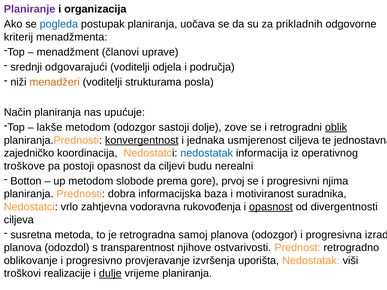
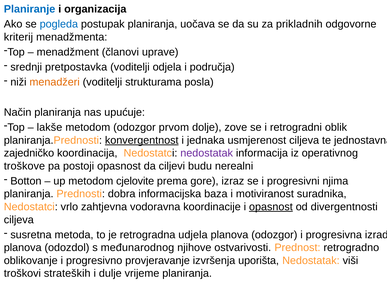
Planiranje colour: purple -> blue
odgovarajući: odgovarajući -> pretpostavka
sastoji: sastoji -> prvom
oblik underline: present -> none
nedostatak at (207, 153) colour: blue -> purple
slobode: slobode -> cjelovite
prvoj: prvoj -> izraz
rukovođenja: rukovođenja -> koordinacije
samoj: samoj -> udjela
transparentnost: transparentnost -> međunarodnog
realizacije: realizacije -> strateških
dulje underline: present -> none
